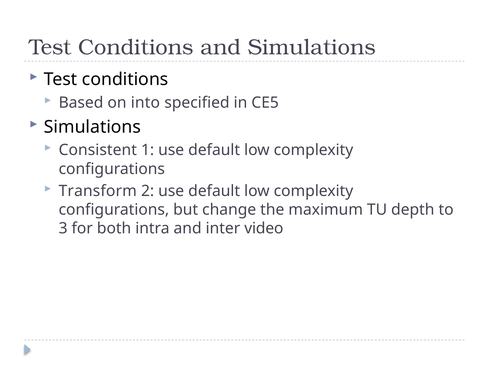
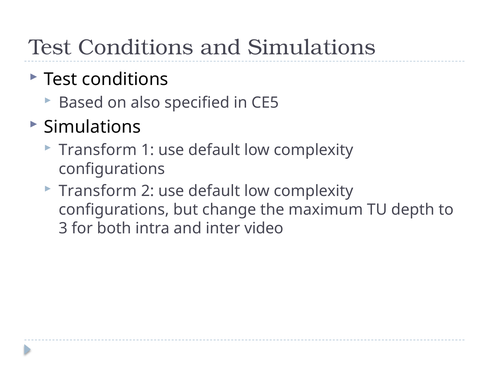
into: into -> also
Consistent at (98, 150): Consistent -> Transform
